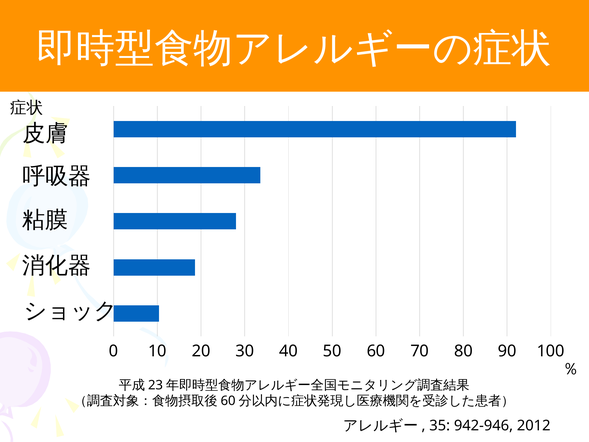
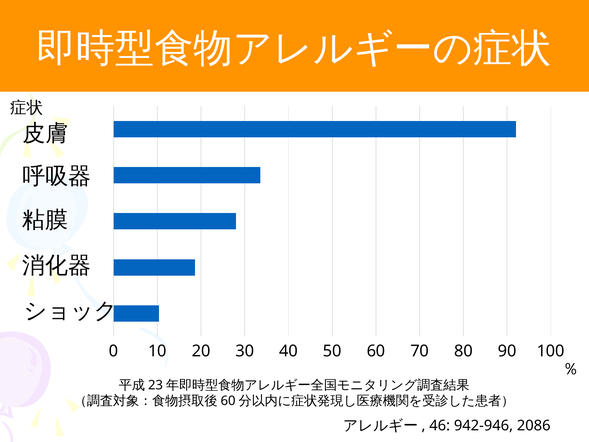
35: 35 -> 46
2012: 2012 -> 2086
